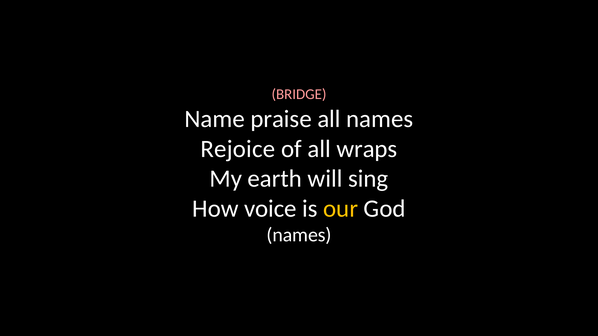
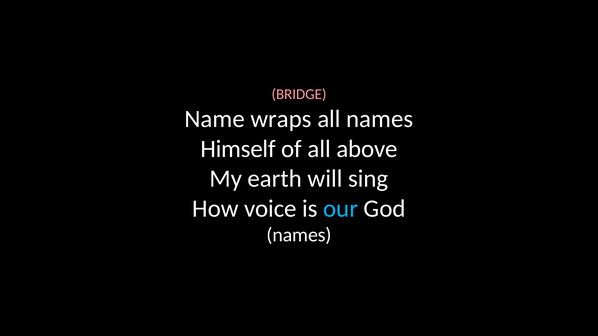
praise: praise -> wraps
Rejoice: Rejoice -> Himself
wraps: wraps -> above
our colour: yellow -> light blue
